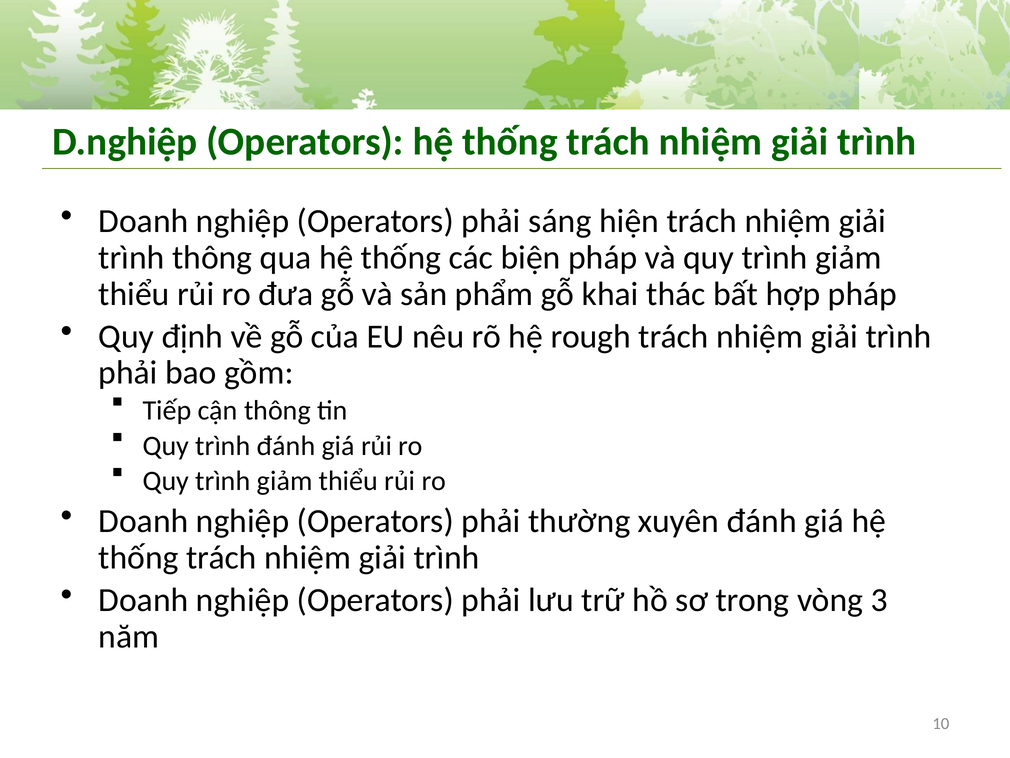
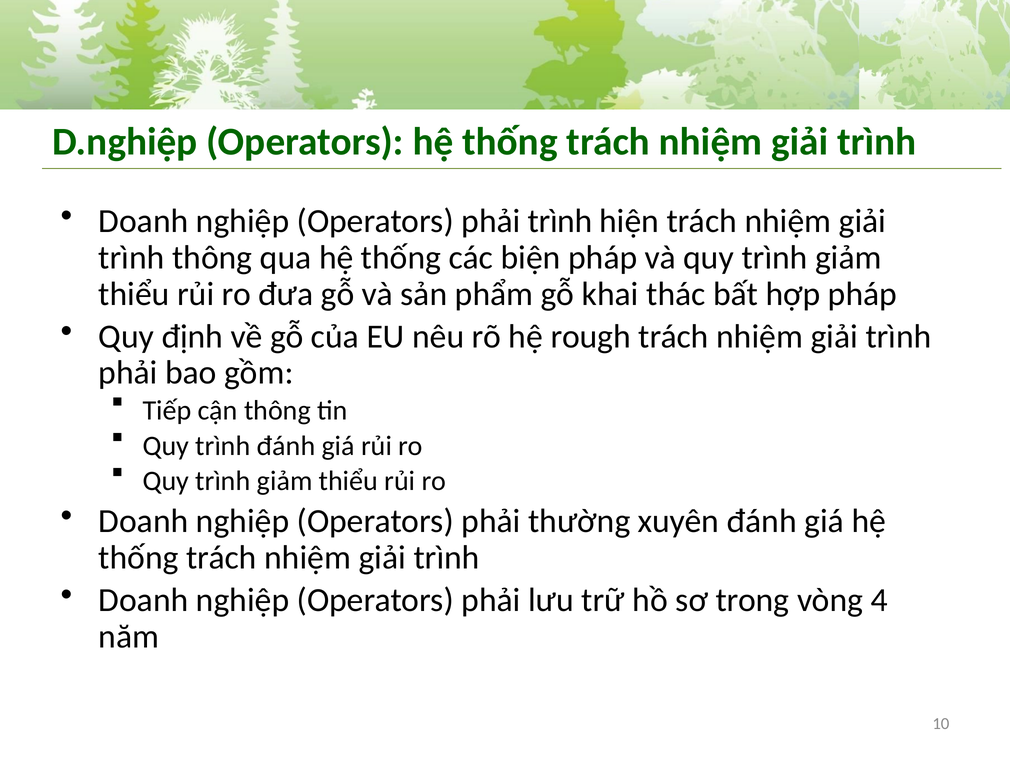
phải sáng: sáng -> trình
3: 3 -> 4
